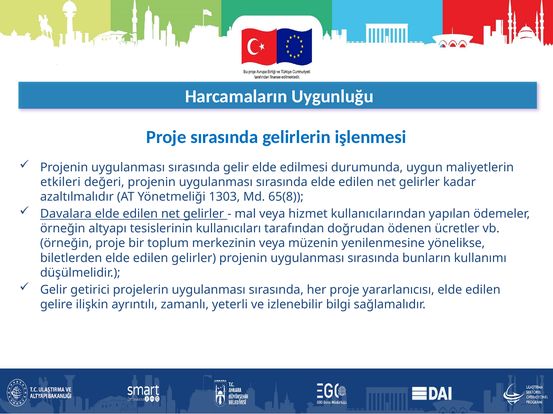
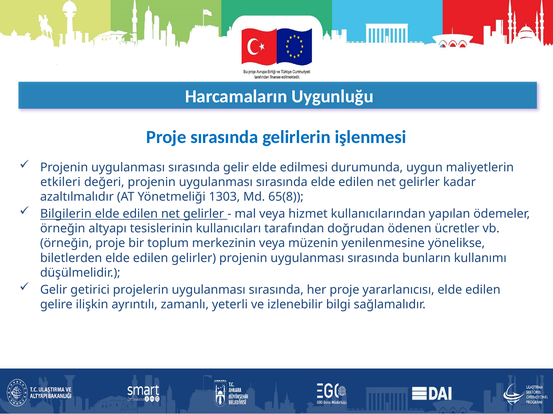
Davalara: Davalara -> Bilgilerin
